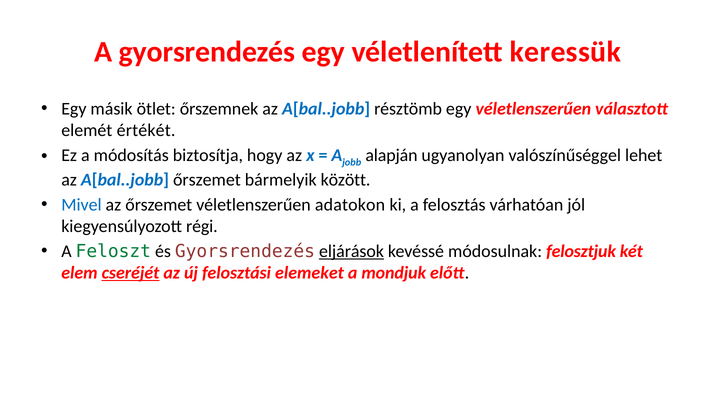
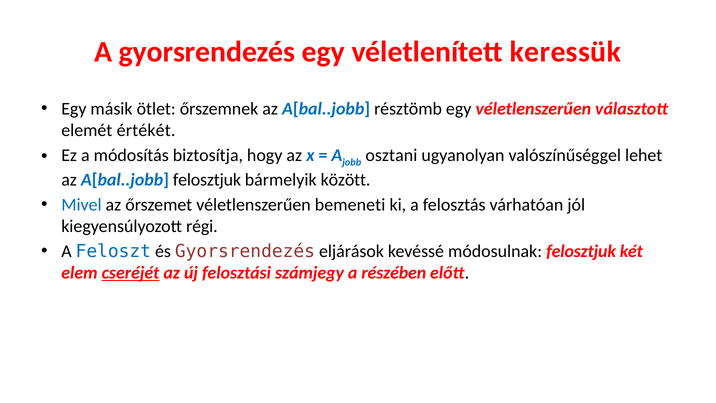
alapján: alapján -> osztani
A[bal..jobb őrszemet: őrszemet -> felosztjuk
adatokon: adatokon -> bemeneti
Feloszt colour: green -> blue
eljárások underline: present -> none
elemeket: elemeket -> számjegy
mondjuk: mondjuk -> részében
